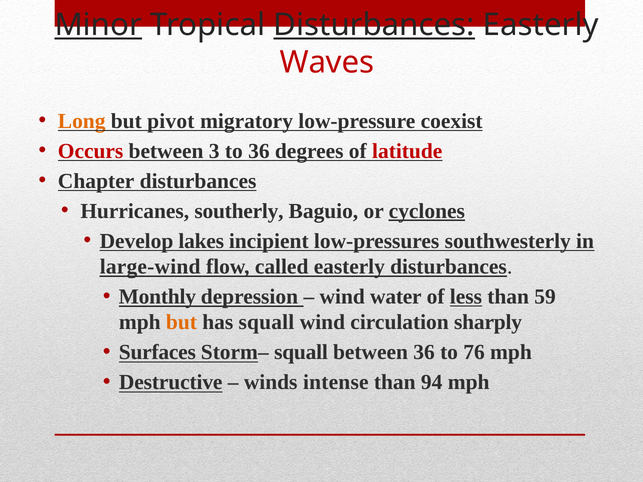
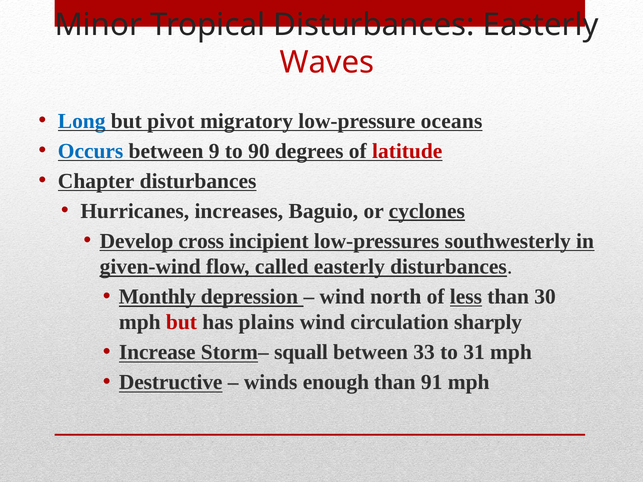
Minor underline: present -> none
Disturbances at (374, 25) underline: present -> none
Long colour: orange -> blue
coexist: coexist -> oceans
Occurs colour: red -> blue
3: 3 -> 9
to 36: 36 -> 90
southerly: southerly -> increases
lakes: lakes -> cross
large-wind: large-wind -> given-wind
water: water -> north
59: 59 -> 30
but at (181, 323) colour: orange -> red
has squall: squall -> plains
Surfaces: Surfaces -> Increase
between 36: 36 -> 33
76: 76 -> 31
intense: intense -> enough
94: 94 -> 91
